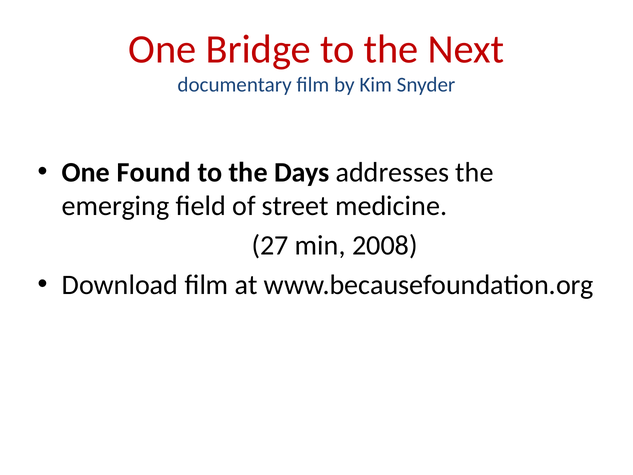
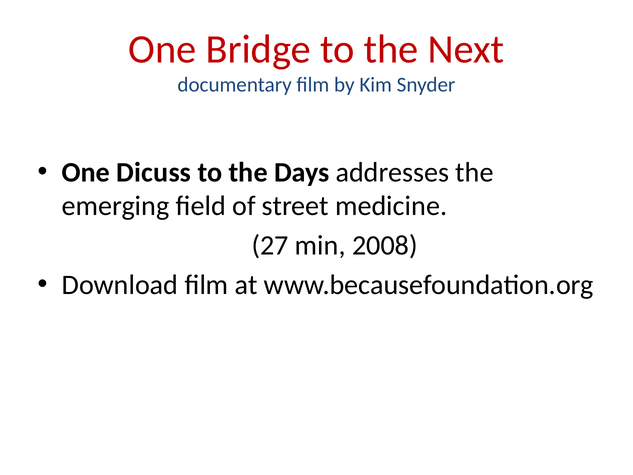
Found: Found -> Dicuss
